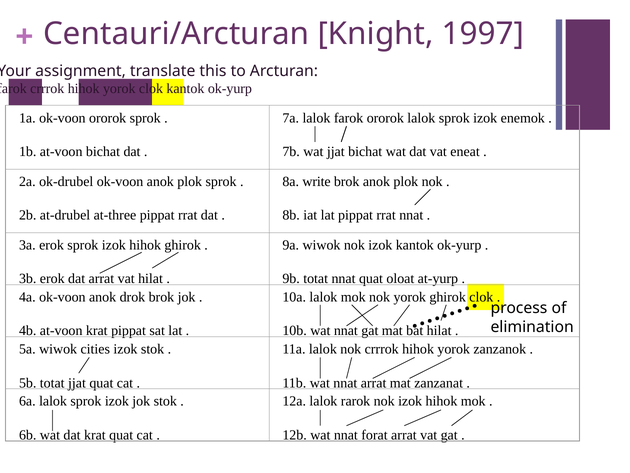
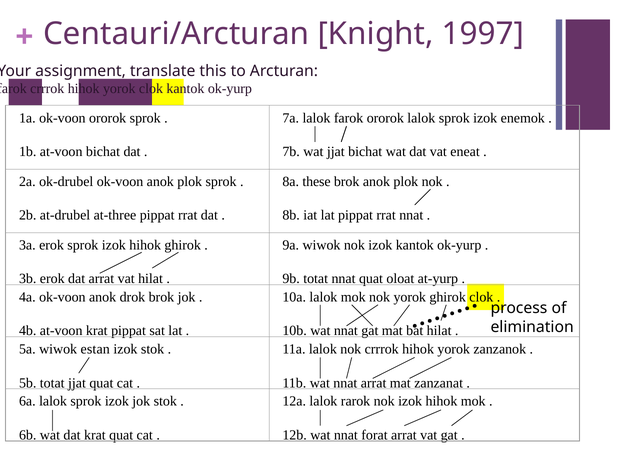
write: write -> these
cities: cities -> estan
